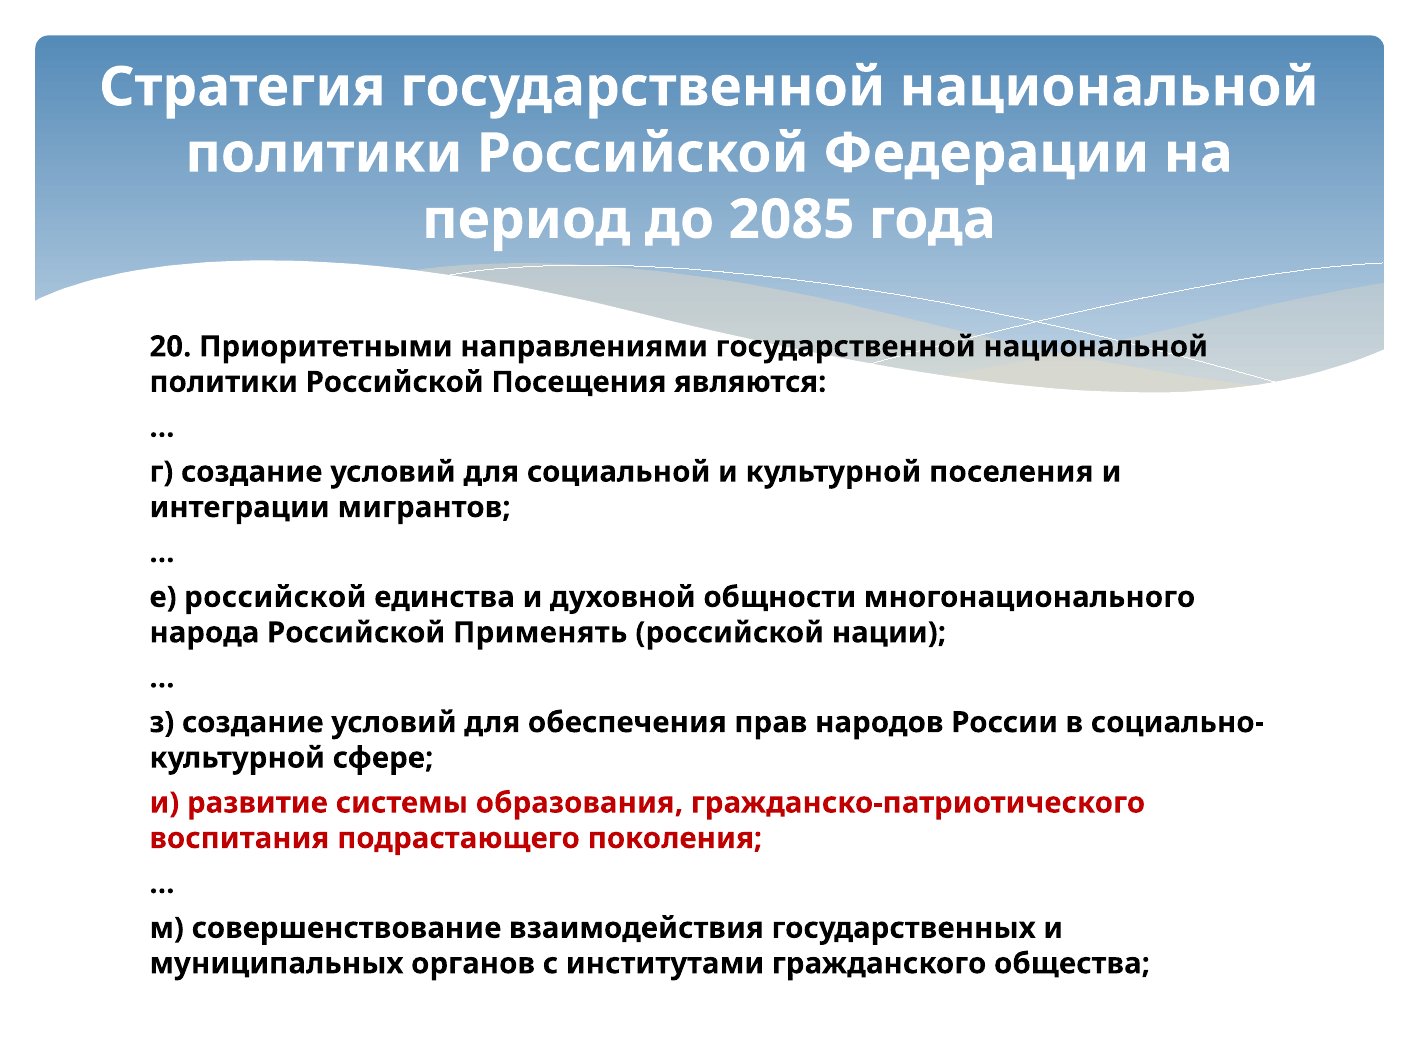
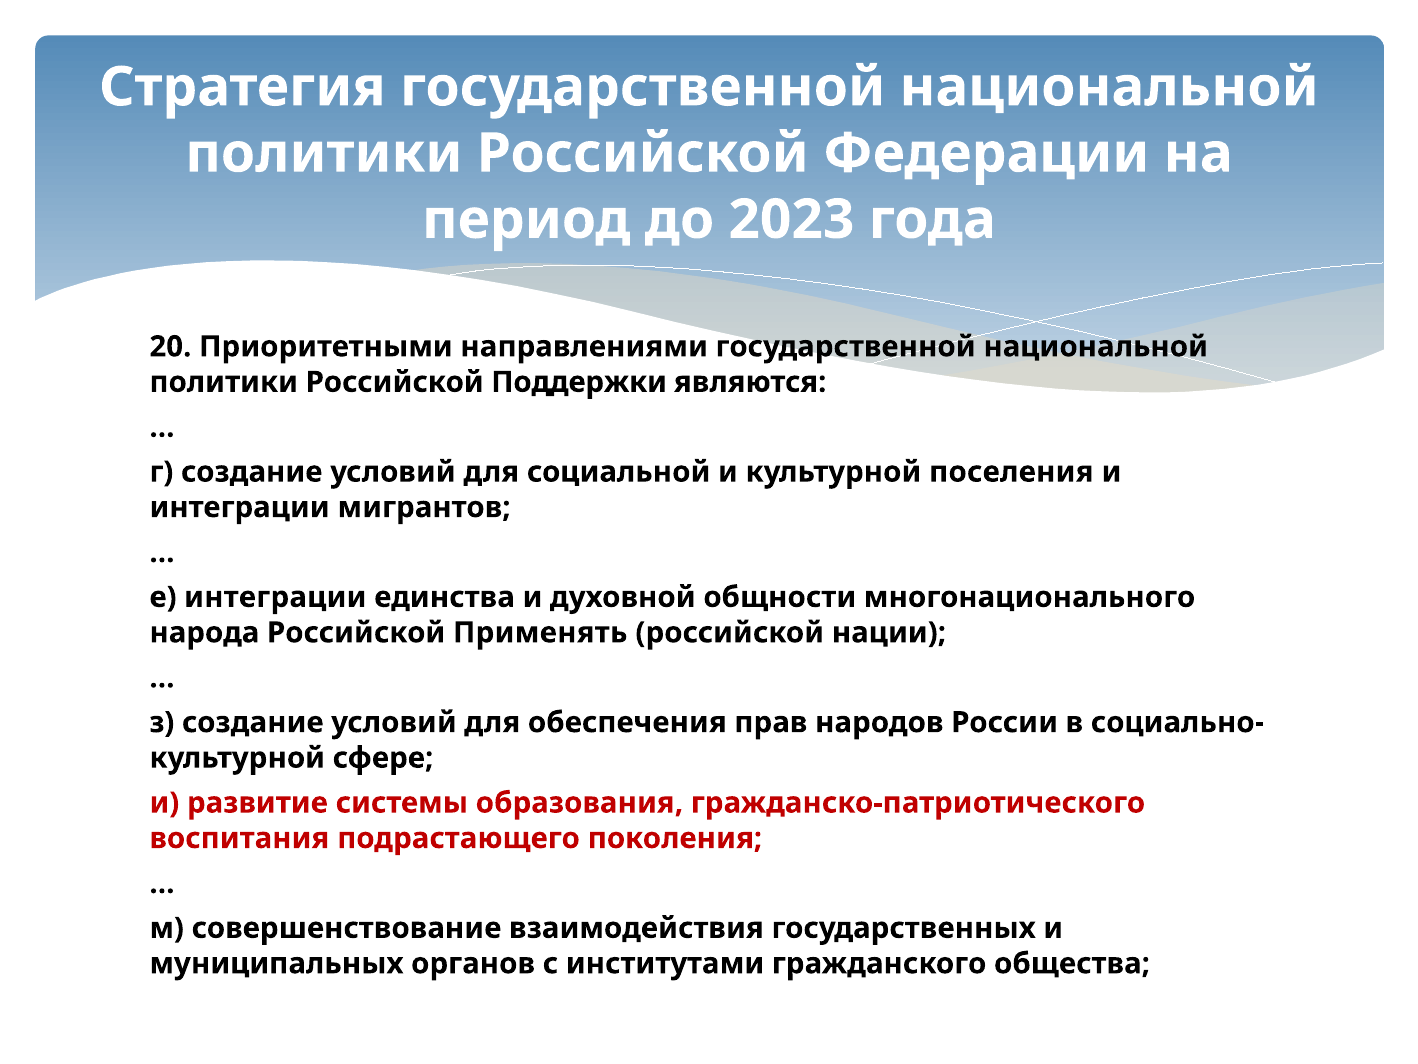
2085: 2085 -> 2023
Посещения: Посещения -> Поддержки
е российской: российской -> интеграции
